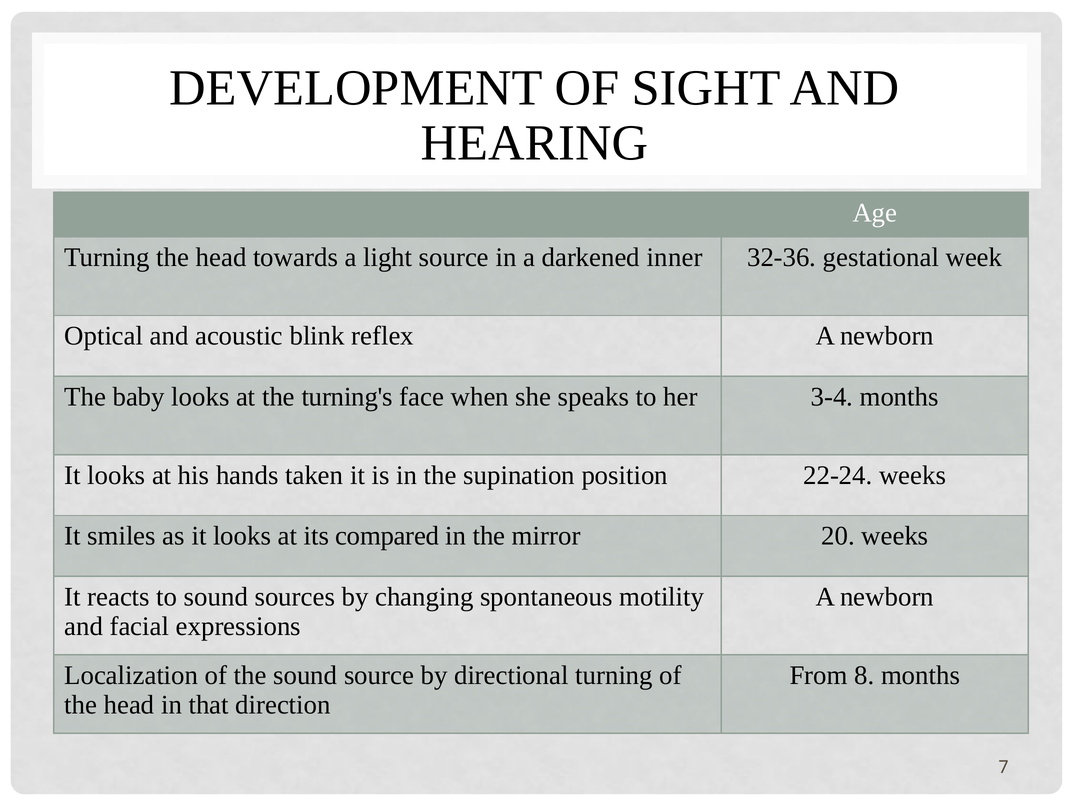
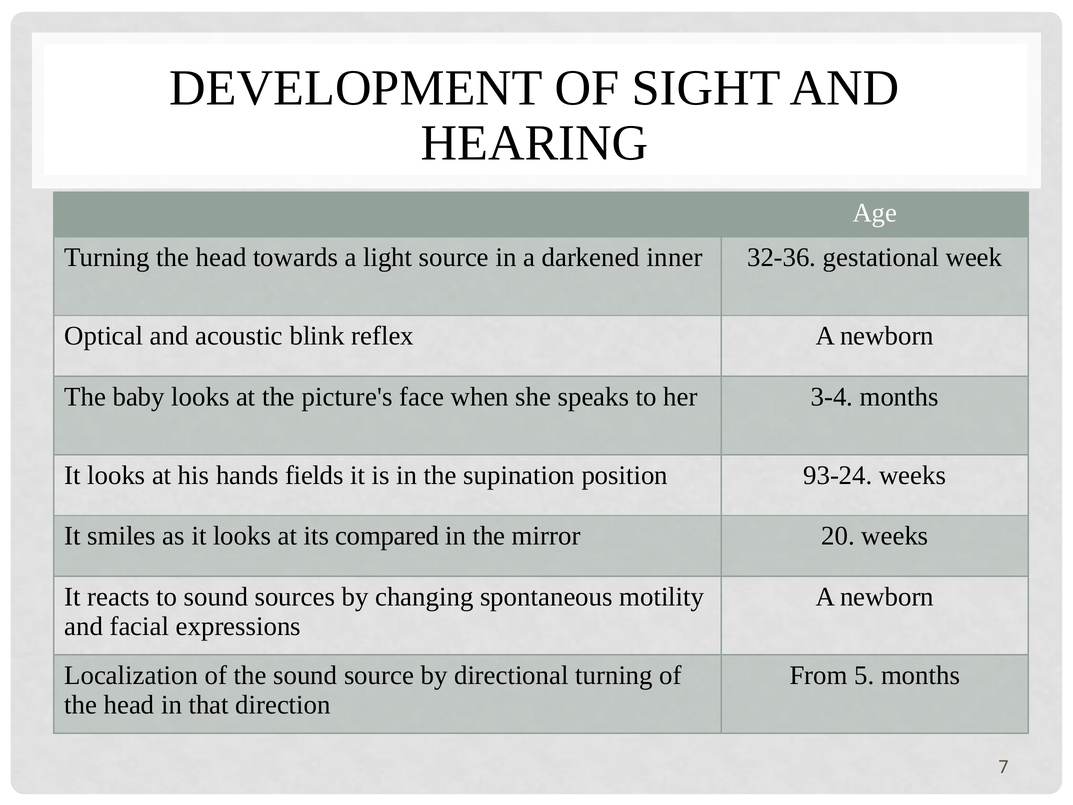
turning's: turning's -> picture's
taken: taken -> fields
22-24: 22-24 -> 93-24
8: 8 -> 5
